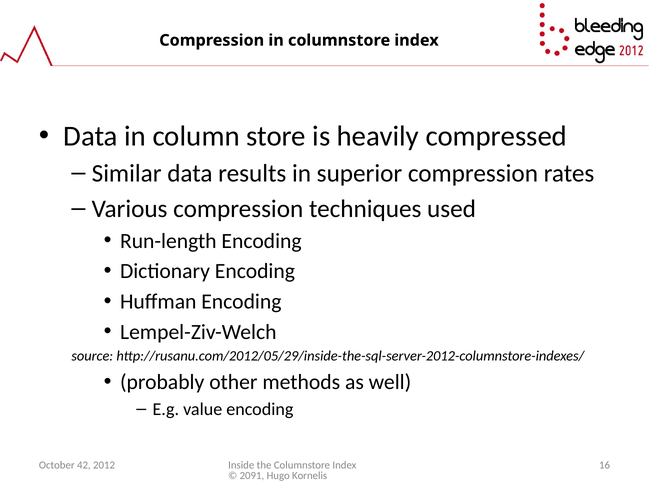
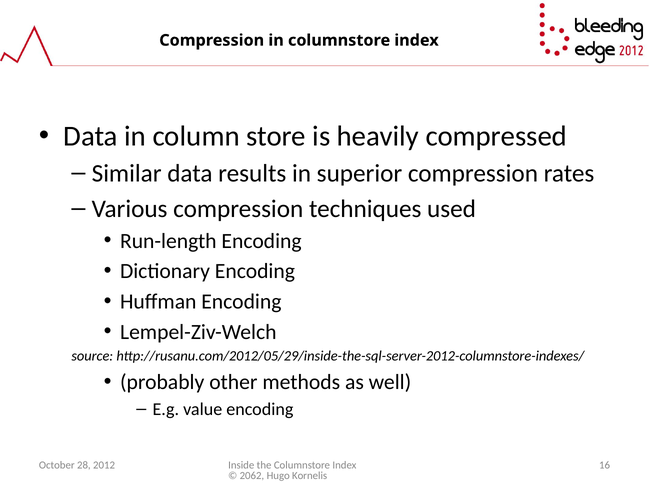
42: 42 -> 28
2091: 2091 -> 2062
